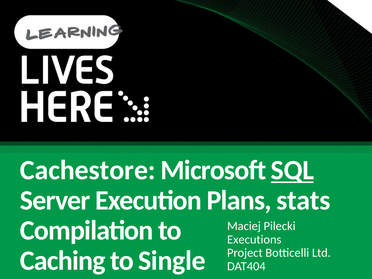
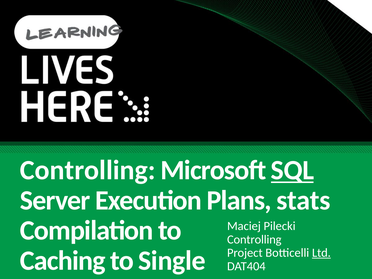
Cachestore at (88, 170): Cachestore -> Controlling
Executions at (254, 239): Executions -> Controlling
Ltd underline: none -> present
